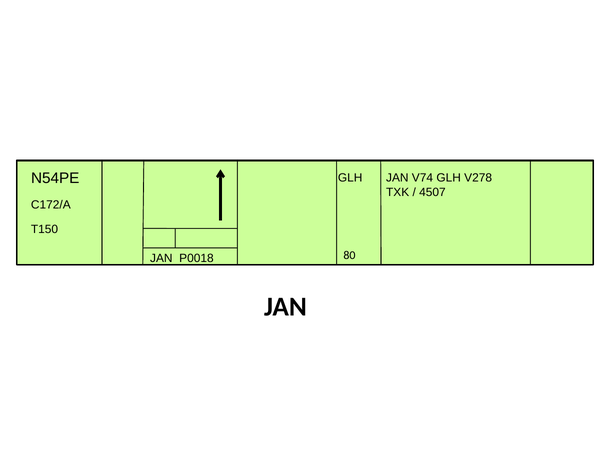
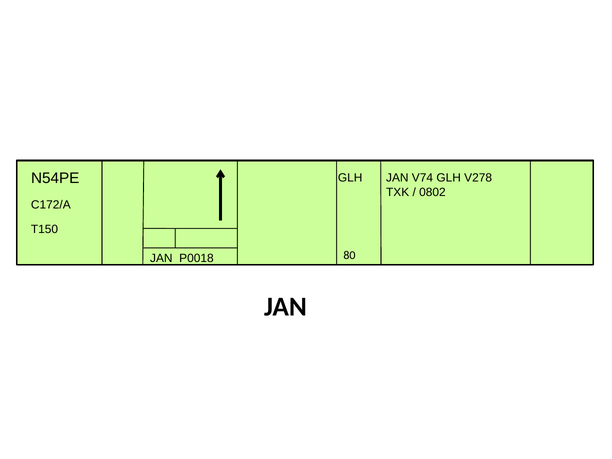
4507: 4507 -> 0802
